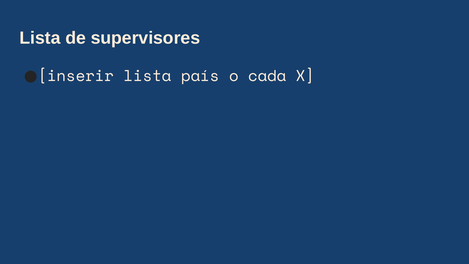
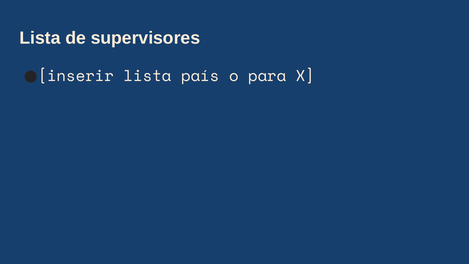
cada: cada -> para
